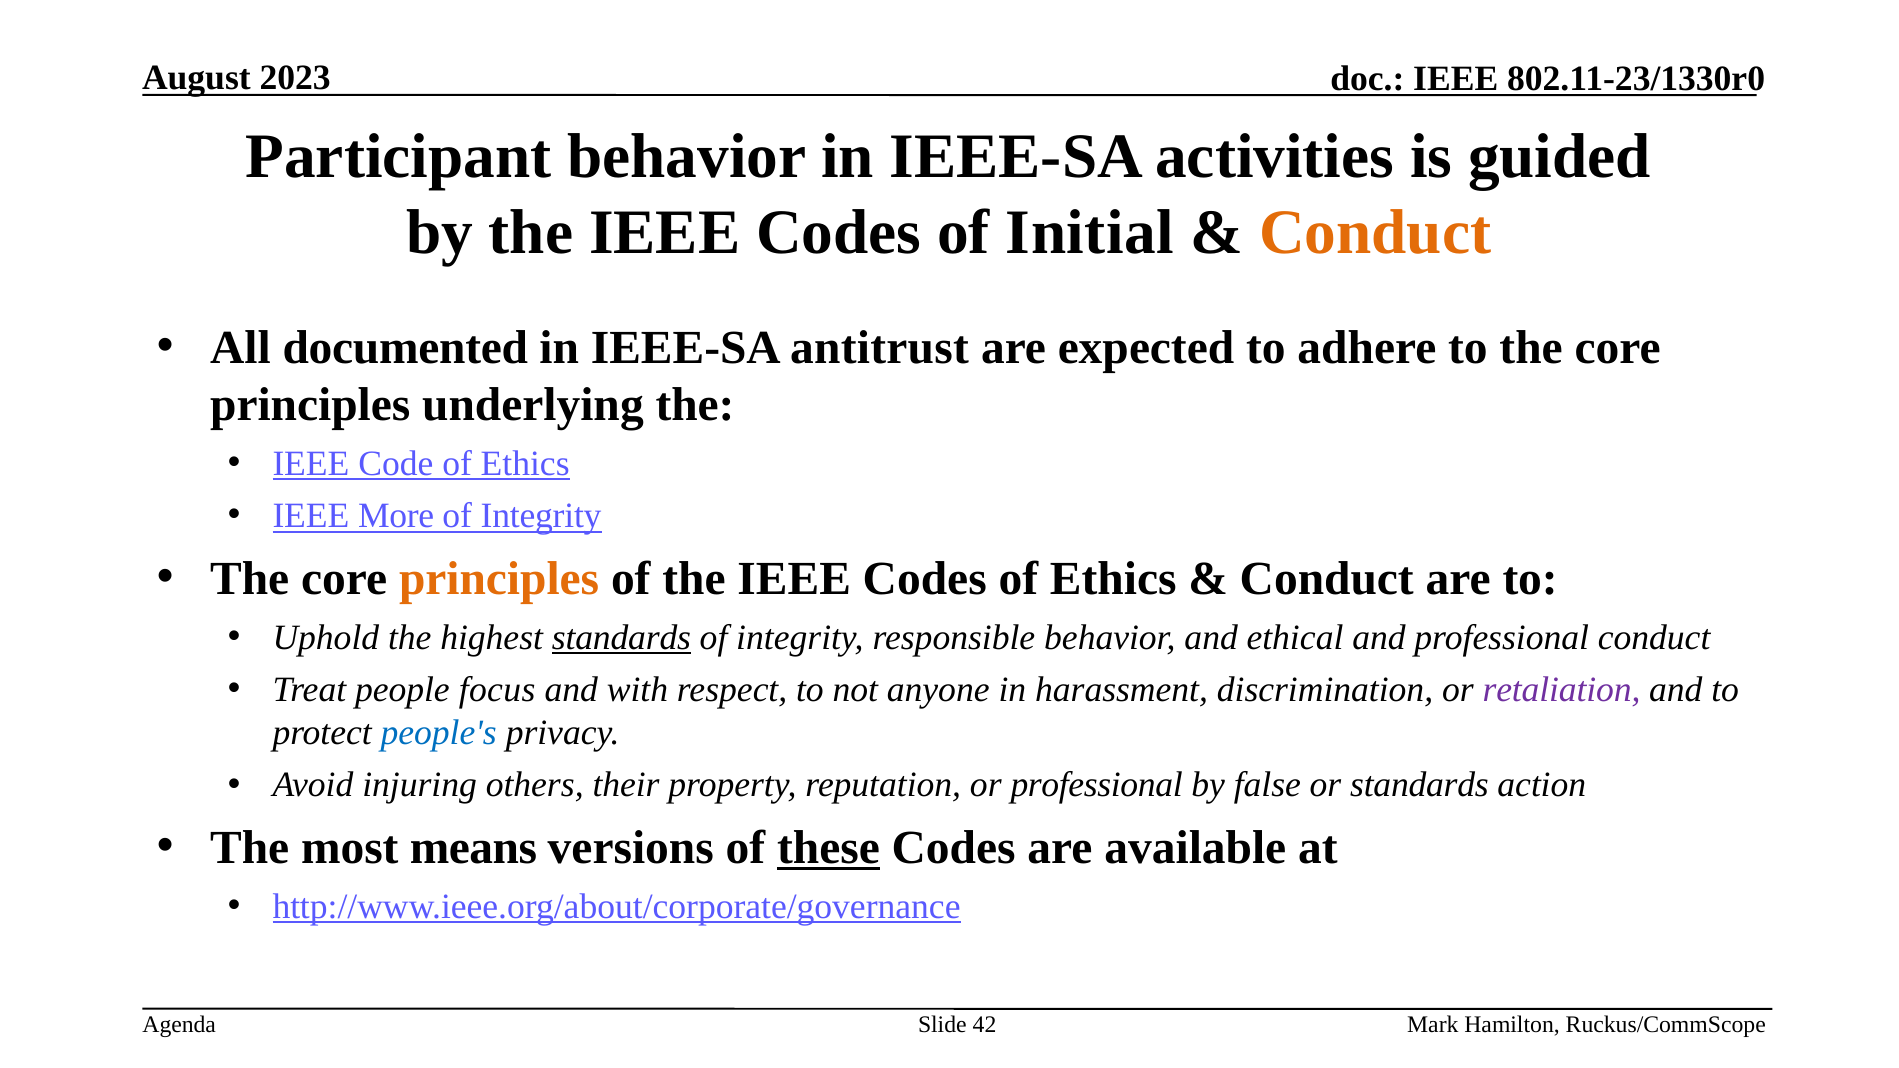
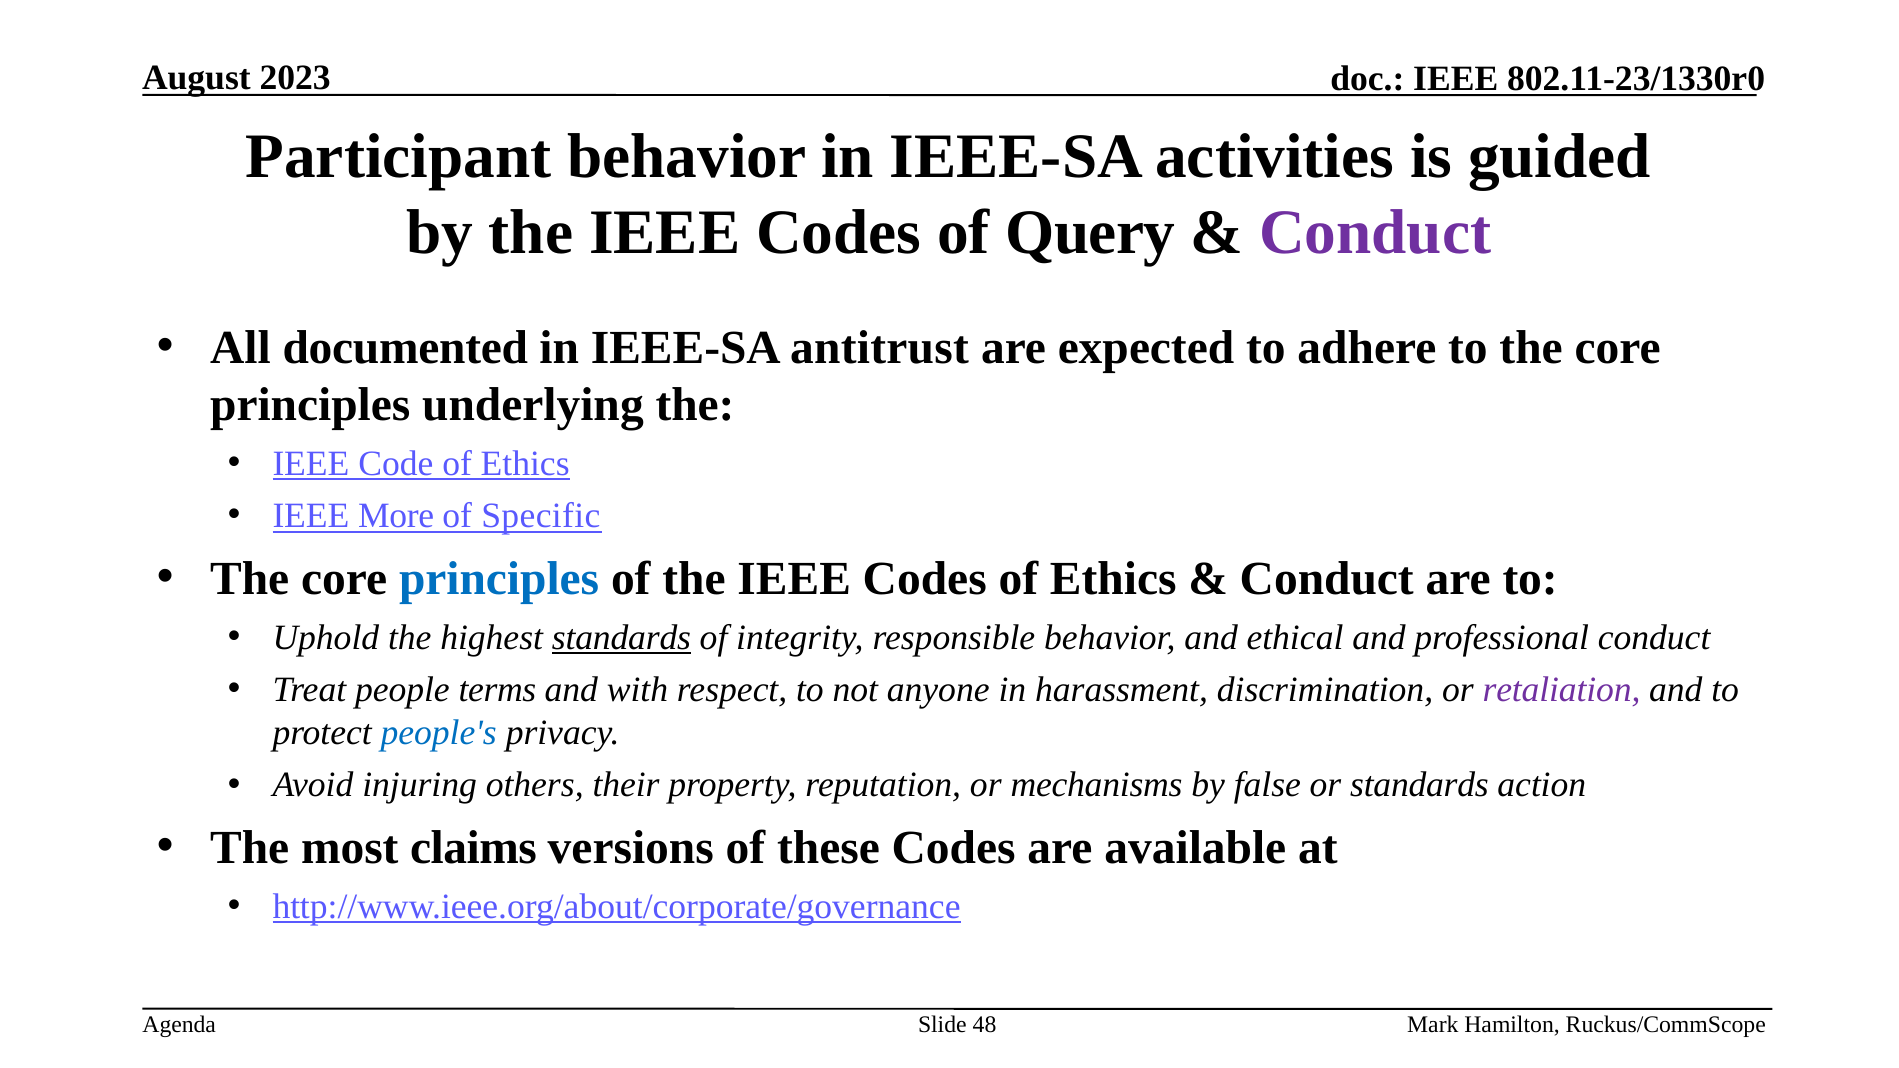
Initial: Initial -> Query
Conduct at (1375, 232) colour: orange -> purple
Integrity at (541, 516): Integrity -> Specific
principles at (499, 579) colour: orange -> blue
focus: focus -> terms
or professional: professional -> mechanisms
means: means -> claims
these underline: present -> none
42: 42 -> 48
